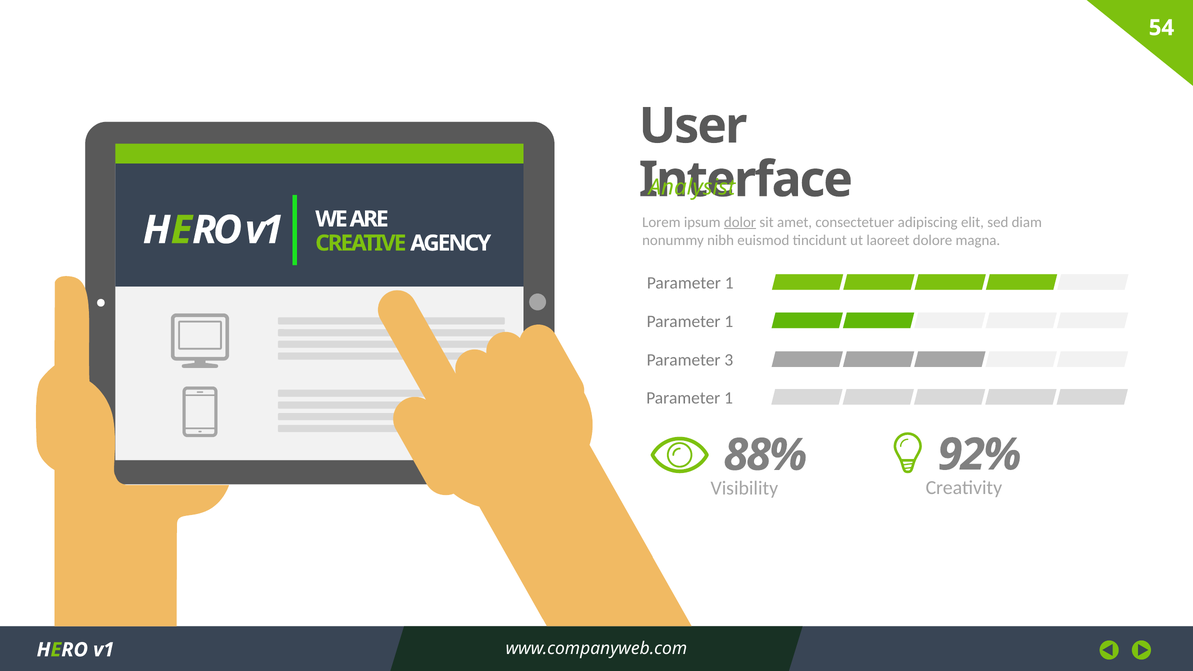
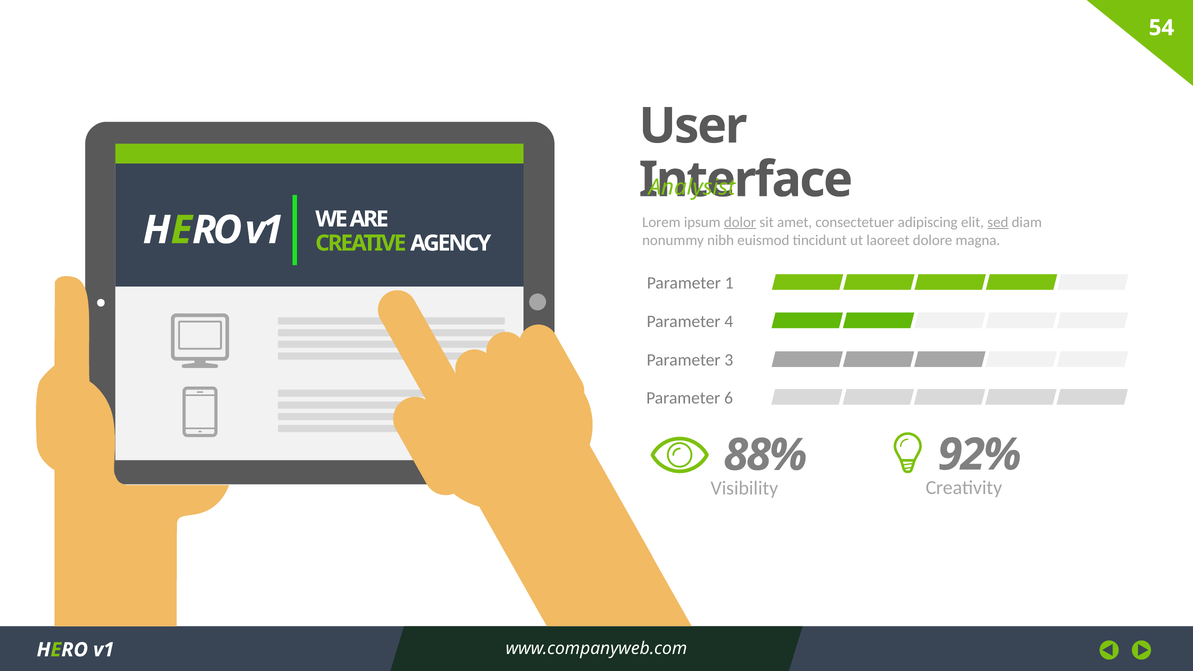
sed underline: none -> present
1 at (729, 321): 1 -> 4
1 at (729, 398): 1 -> 6
